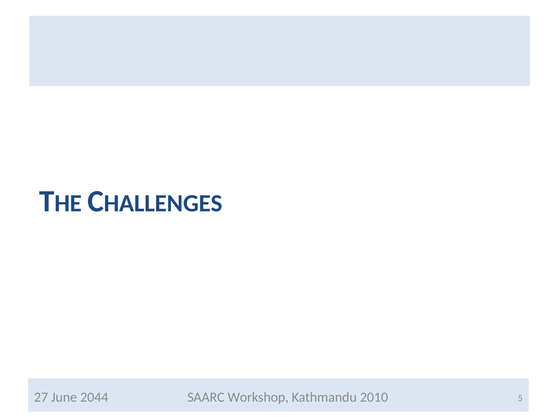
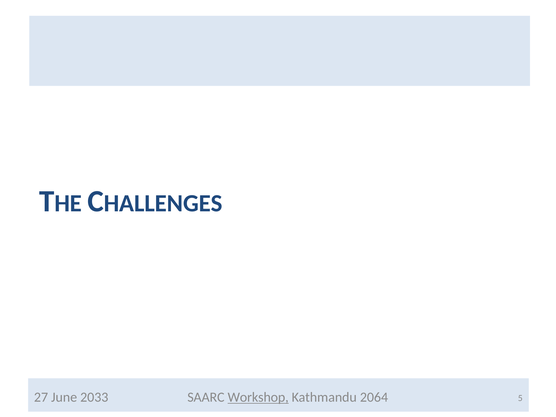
2044: 2044 -> 2033
Workshop underline: none -> present
2010: 2010 -> 2064
